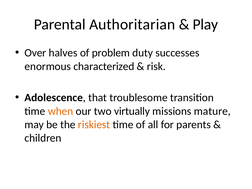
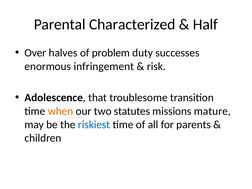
Authoritarian: Authoritarian -> Characterized
Play: Play -> Half
characterized: characterized -> infringement
virtually: virtually -> statutes
riskiest colour: orange -> blue
